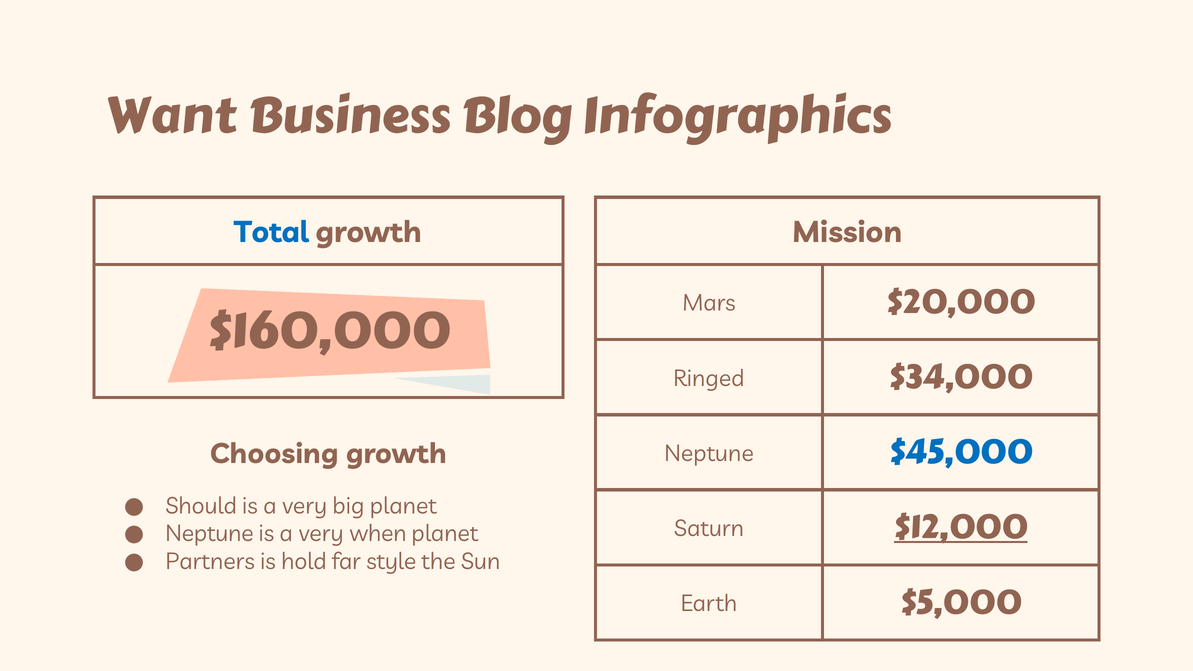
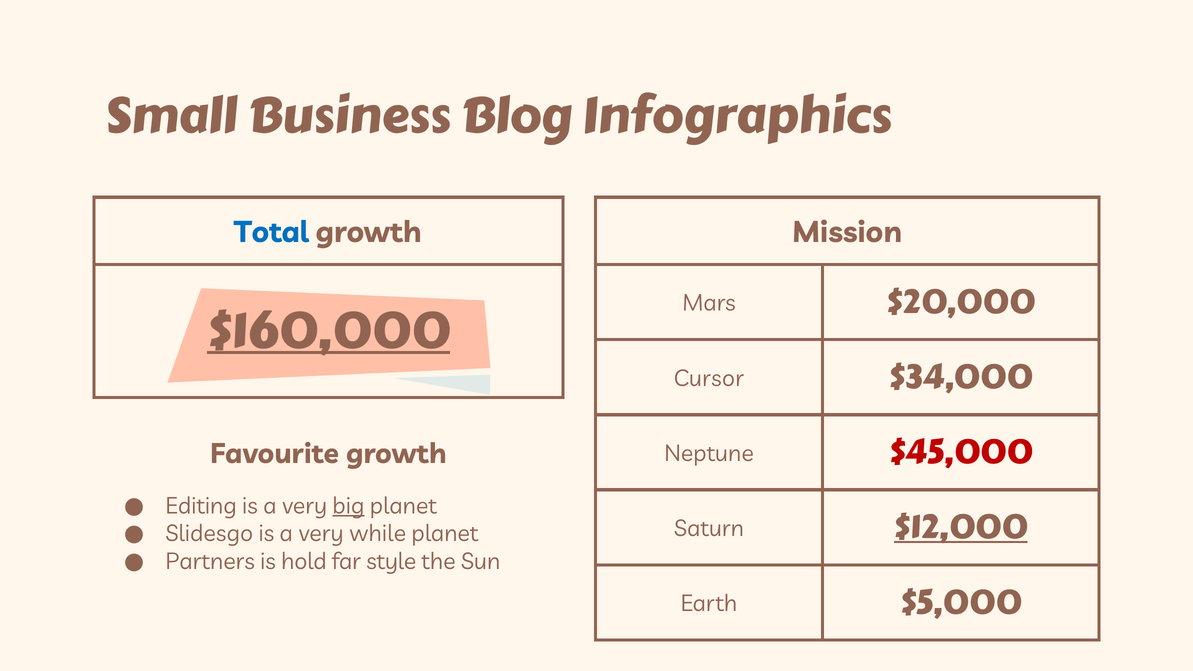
Want: Want -> Small
$160,000 underline: none -> present
Ringed: Ringed -> Cursor
Choosing: Choosing -> Favourite
$45,000 colour: blue -> red
Should: Should -> Editing
big underline: none -> present
Neptune at (209, 534): Neptune -> Slidesgo
when: when -> while
